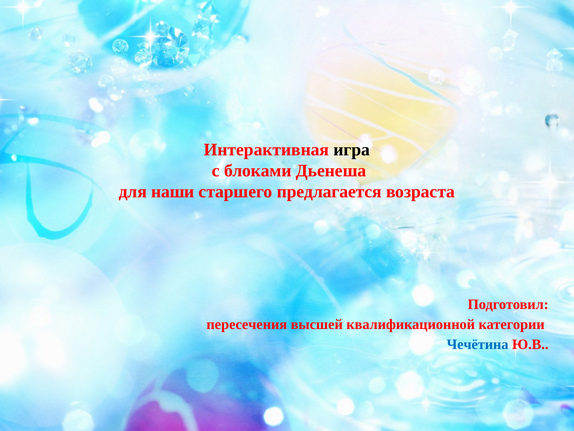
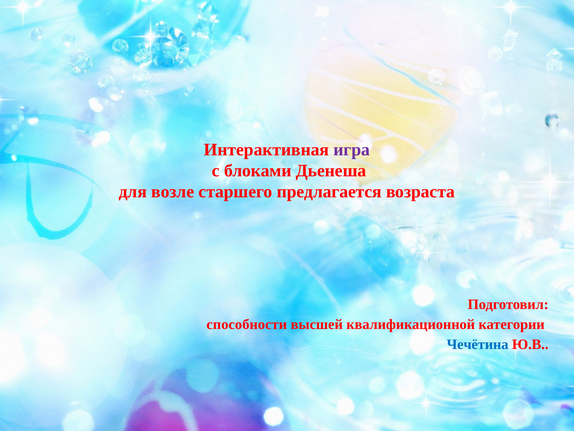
игра colour: black -> purple
наши: наши -> возле
пересечения: пересечения -> способности
